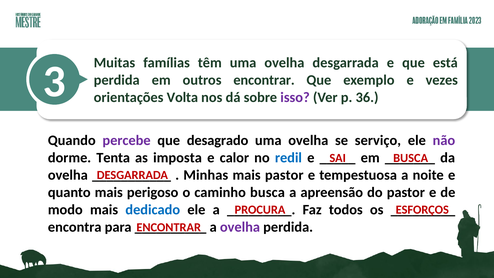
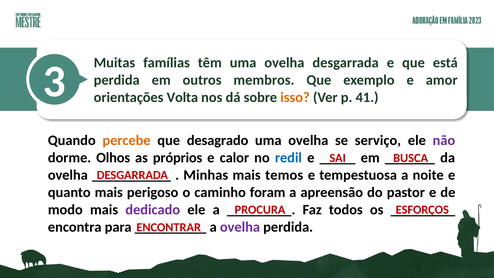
outros encontrar: encontrar -> membros
vezes: vezes -> amor
isso colour: purple -> orange
36: 36 -> 41
percebe colour: purple -> orange
Tenta: Tenta -> Olhos
imposta: imposta -> próprios
mais pastor: pastor -> temos
caminho busca: busca -> foram
dedicado colour: blue -> purple
